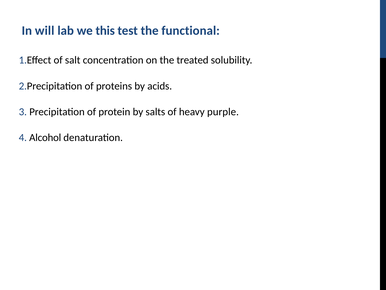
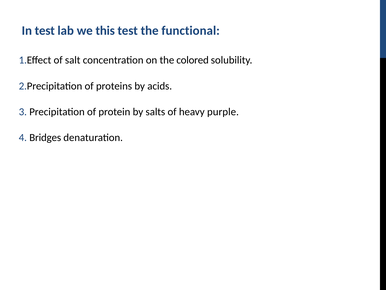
In will: will -> test
treated: treated -> colored
Alcohol: Alcohol -> Bridges
